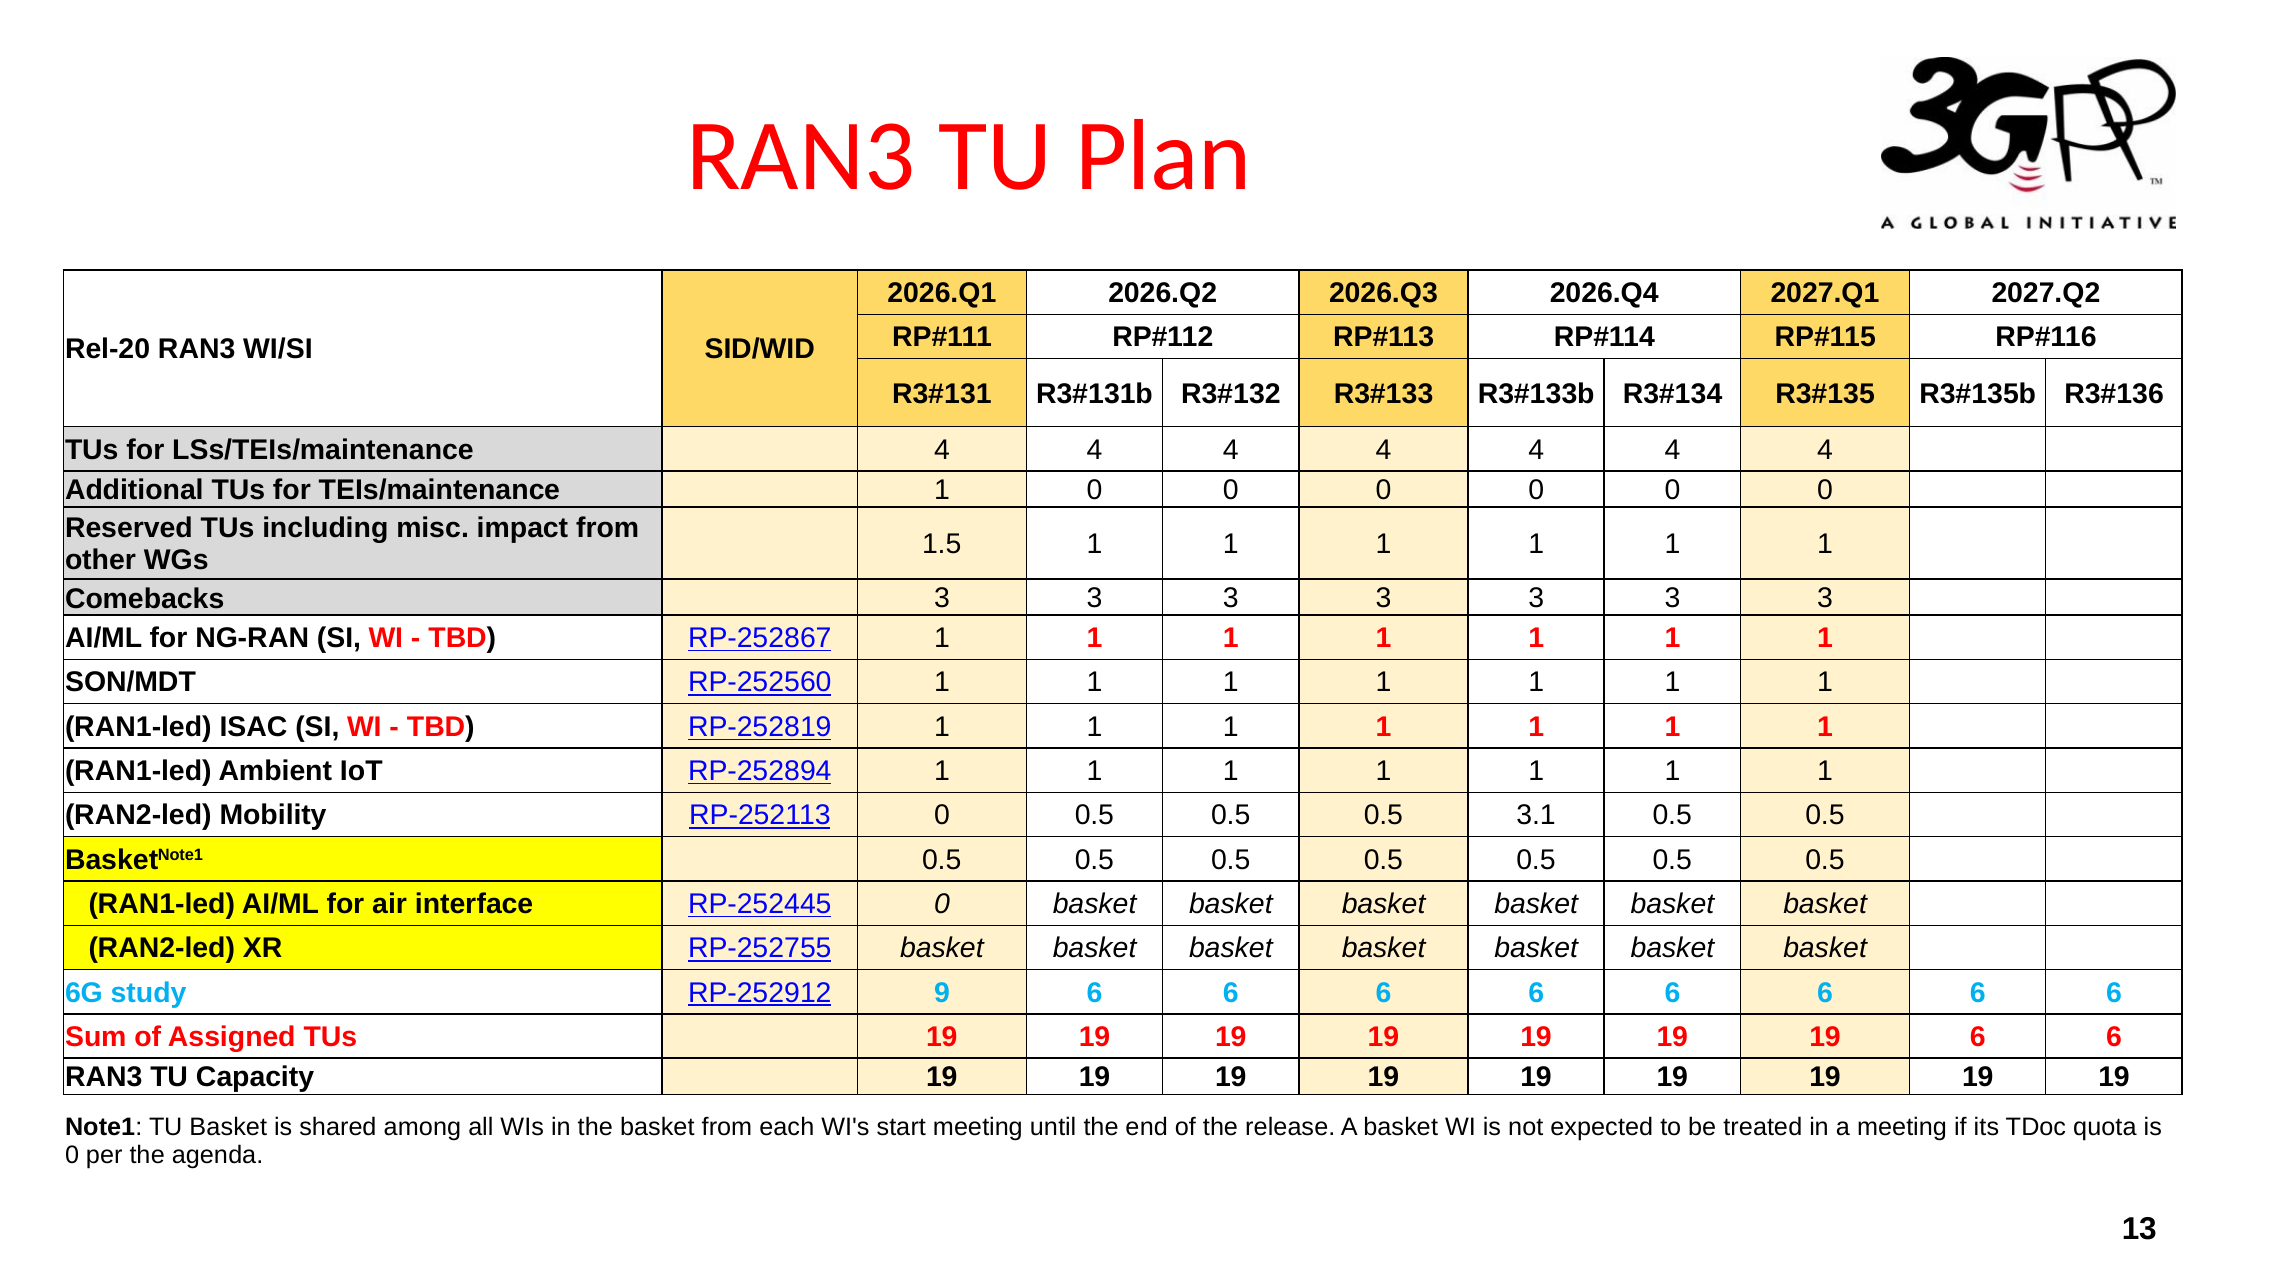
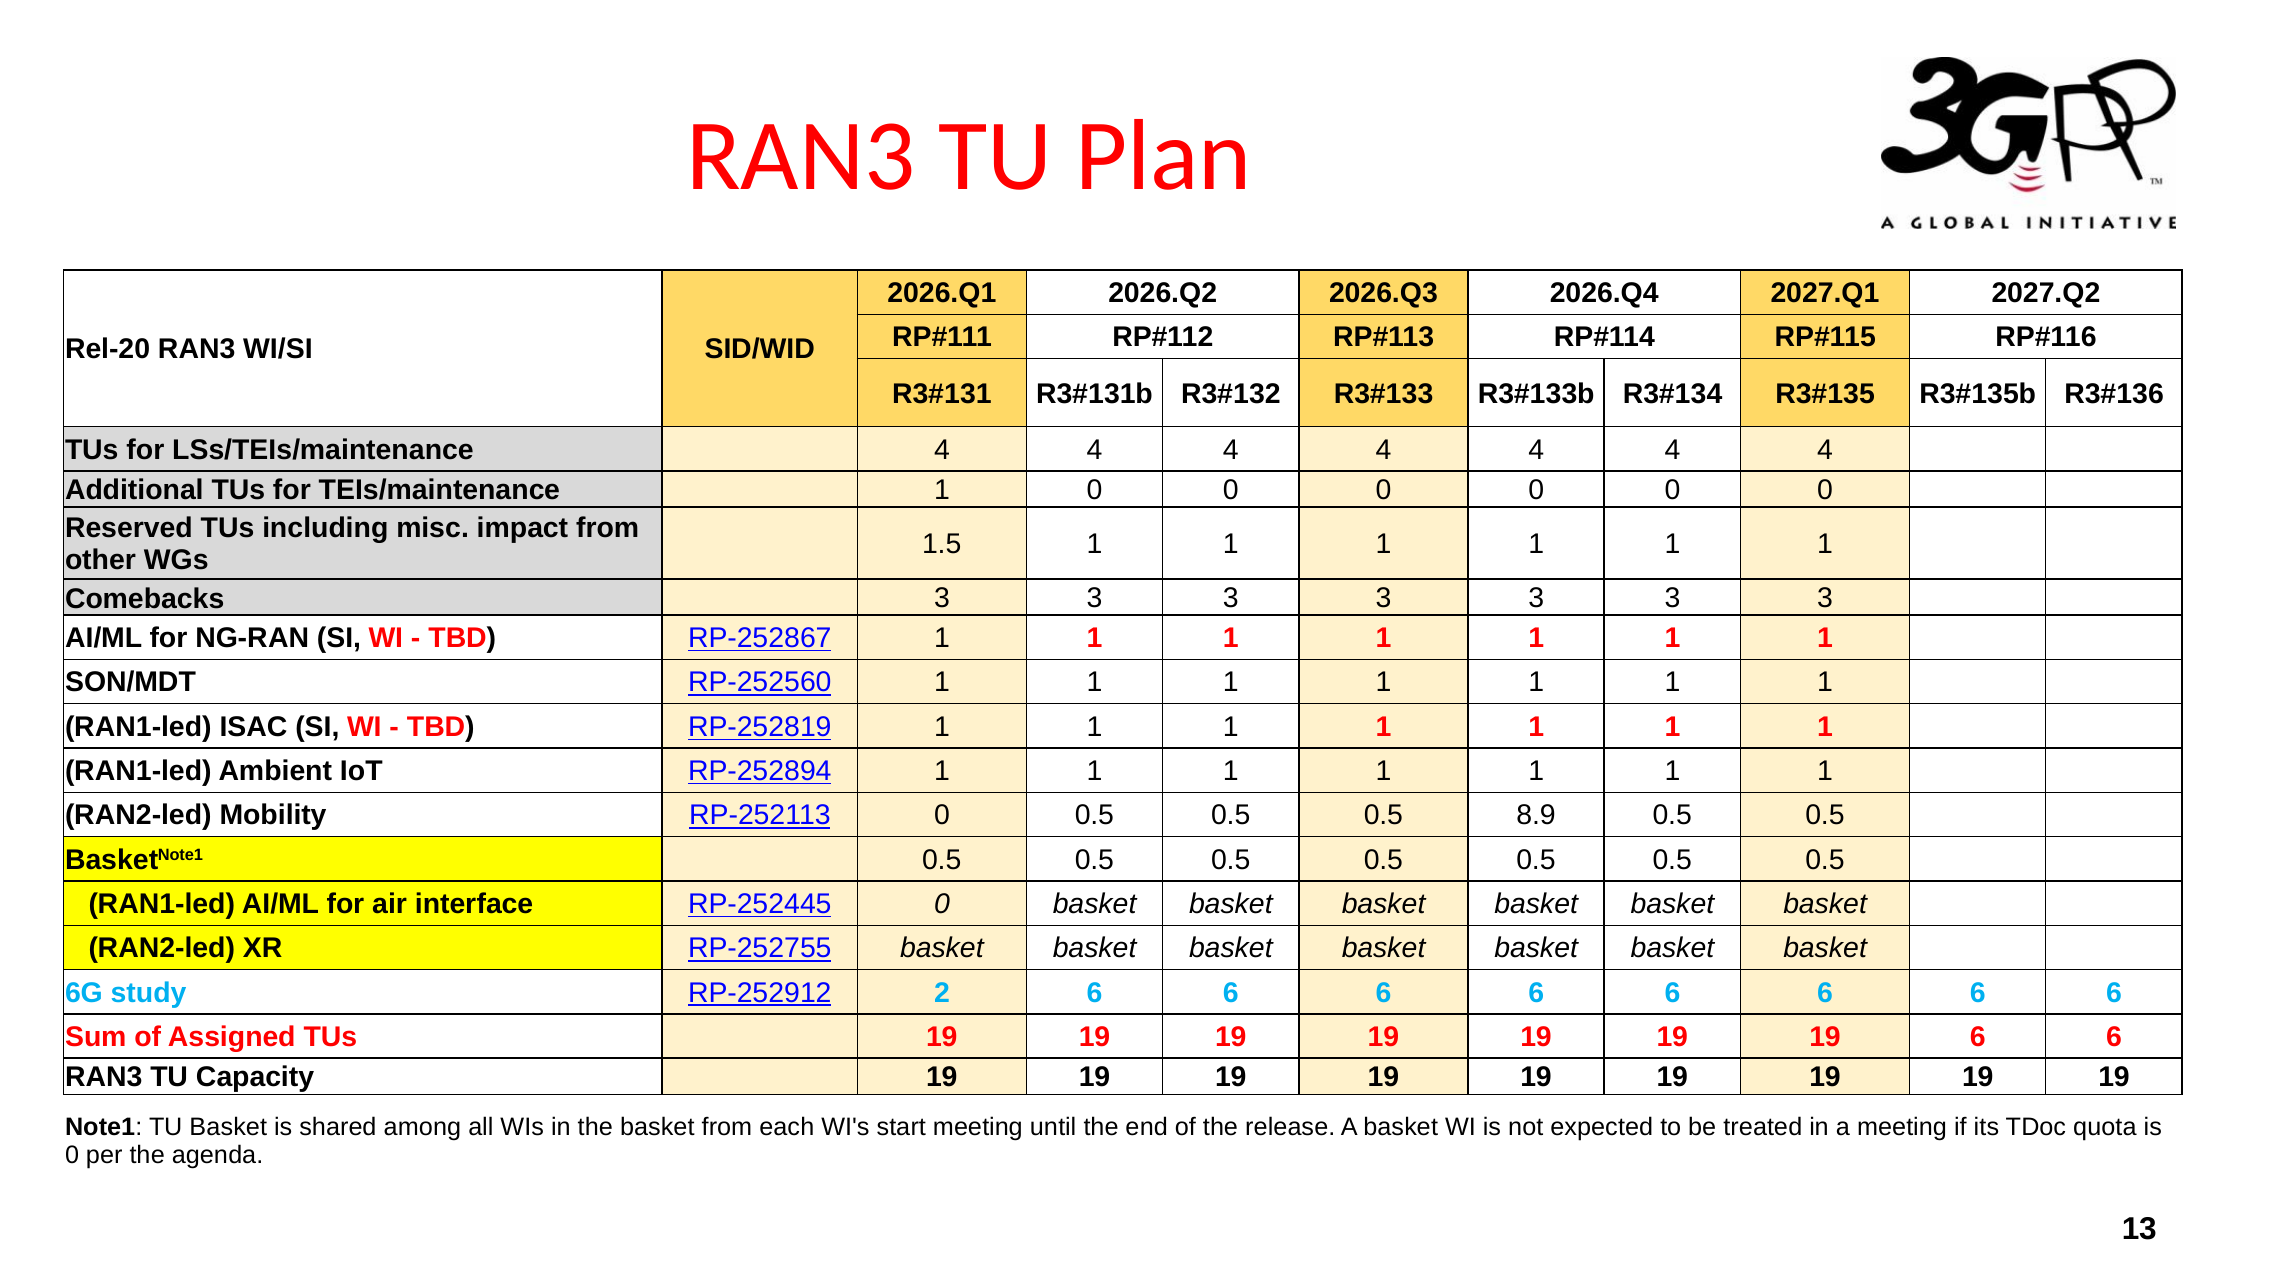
3.1: 3.1 -> 8.9
9: 9 -> 2
